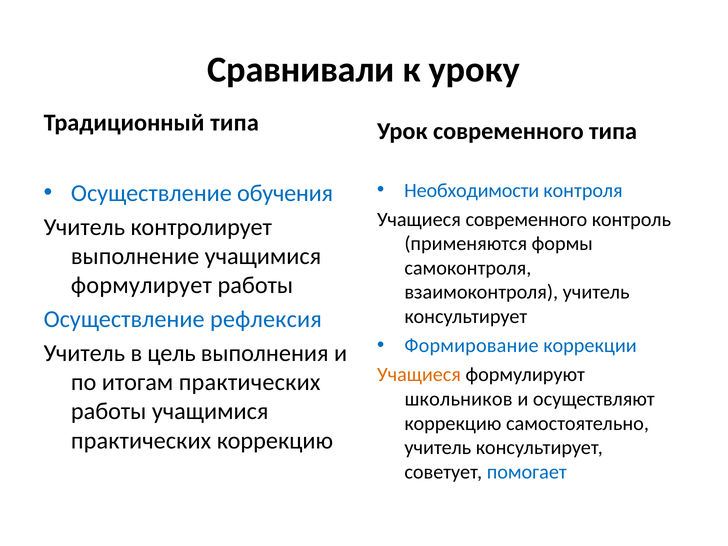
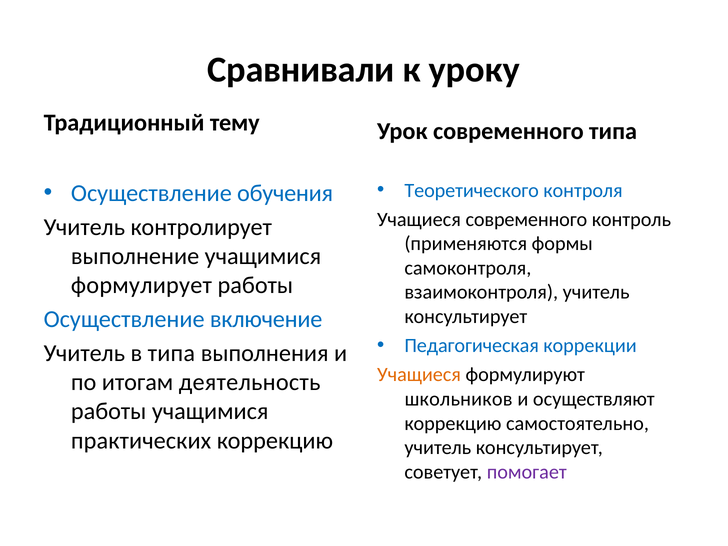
Традиционный типа: типа -> тему
Необходимости: Необходимости -> Теоретического
рефлексия: рефлексия -> включение
Формирование: Формирование -> Педагогическая
в цель: цель -> типа
итогам практических: практических -> деятельность
помогает colour: blue -> purple
